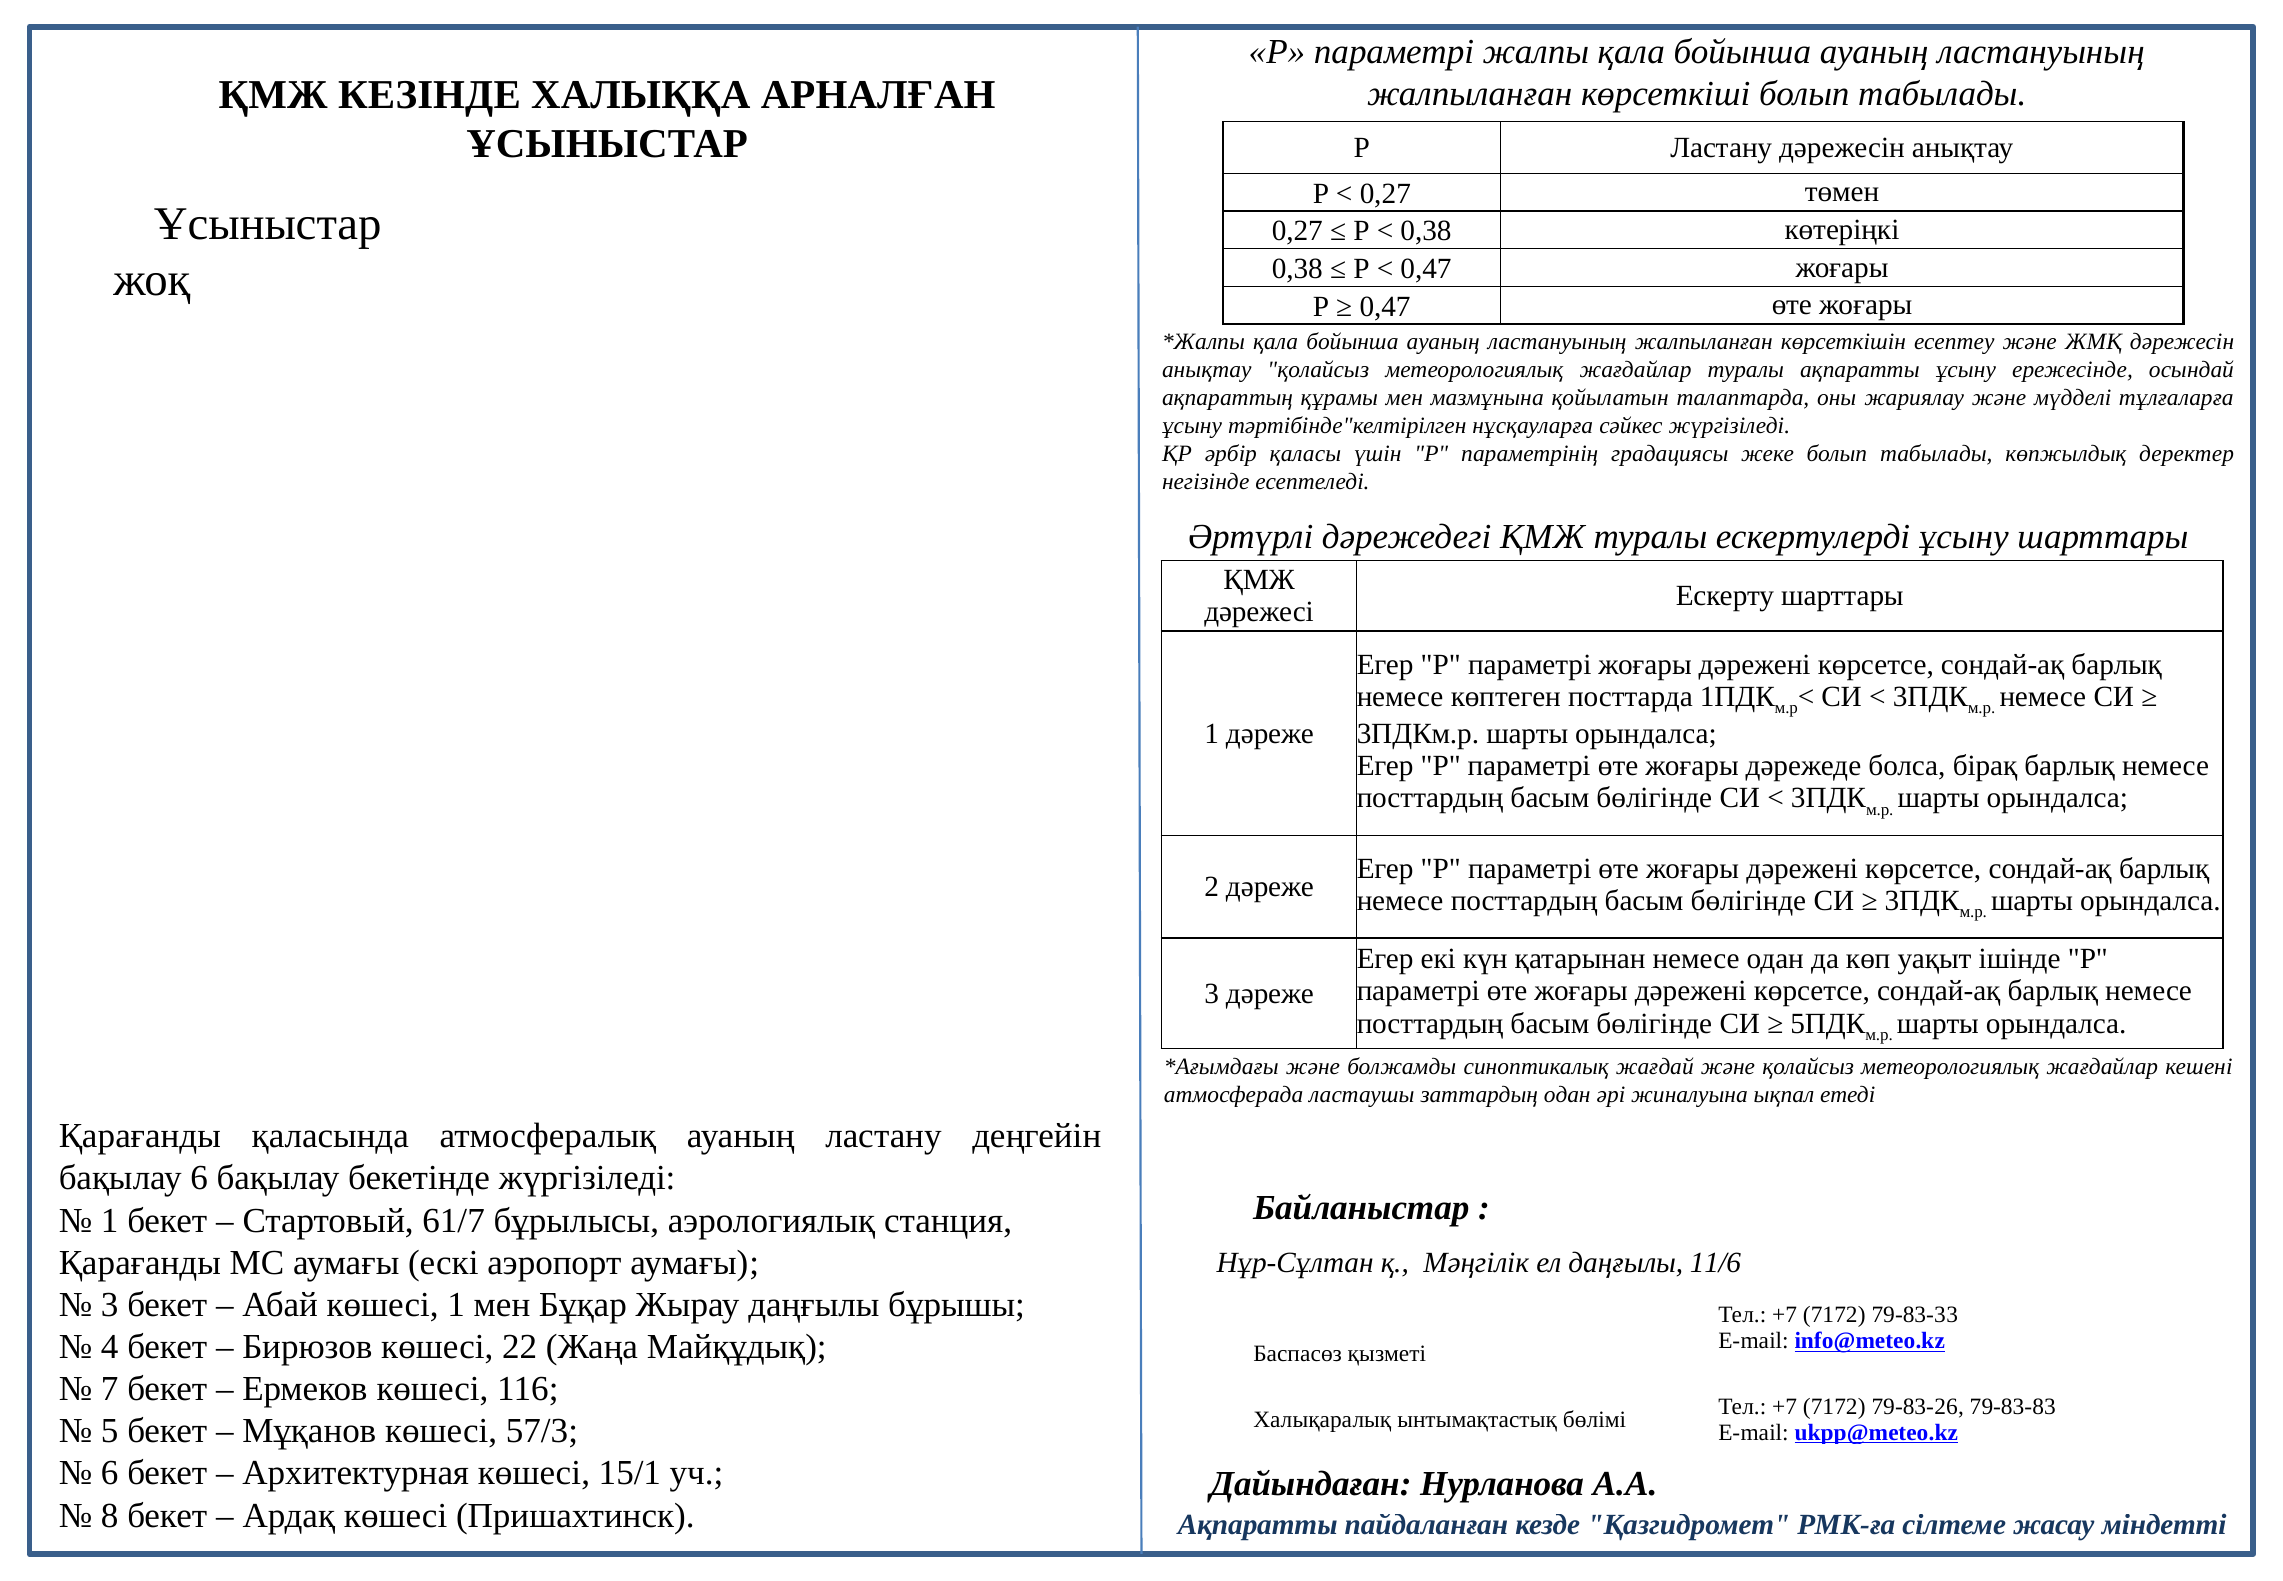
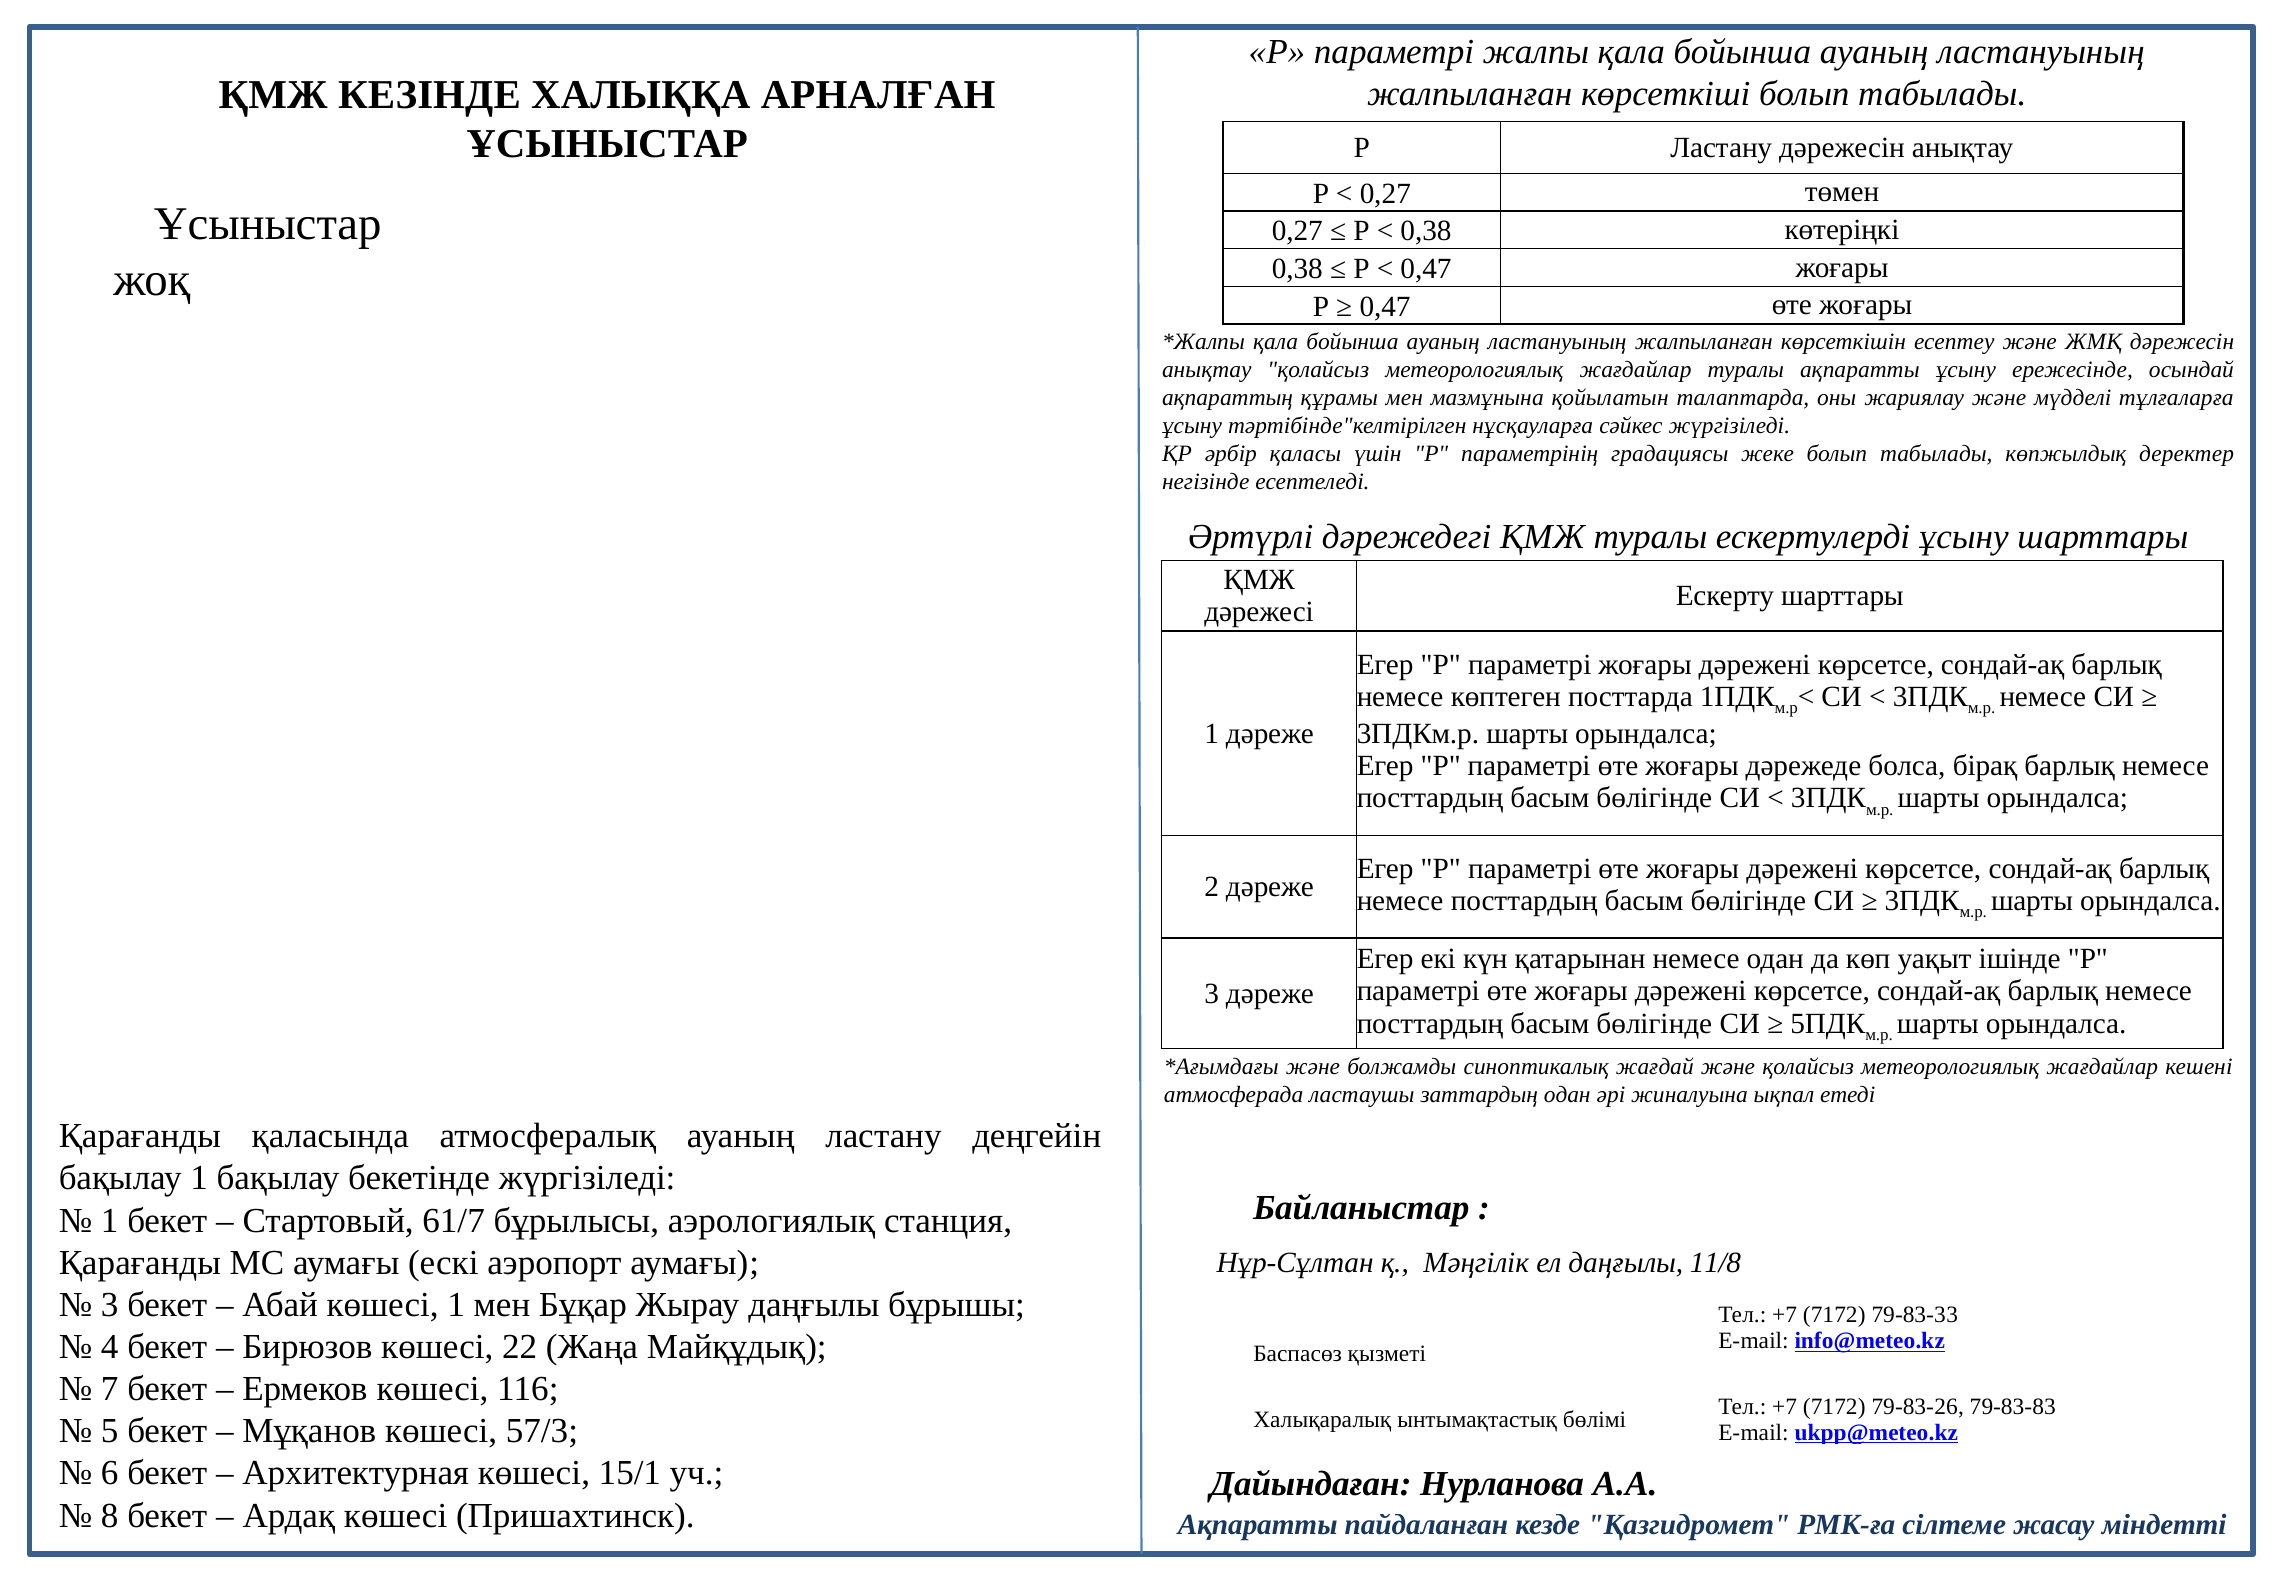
бақылау 6: 6 -> 1
11/6: 11/6 -> 11/8
